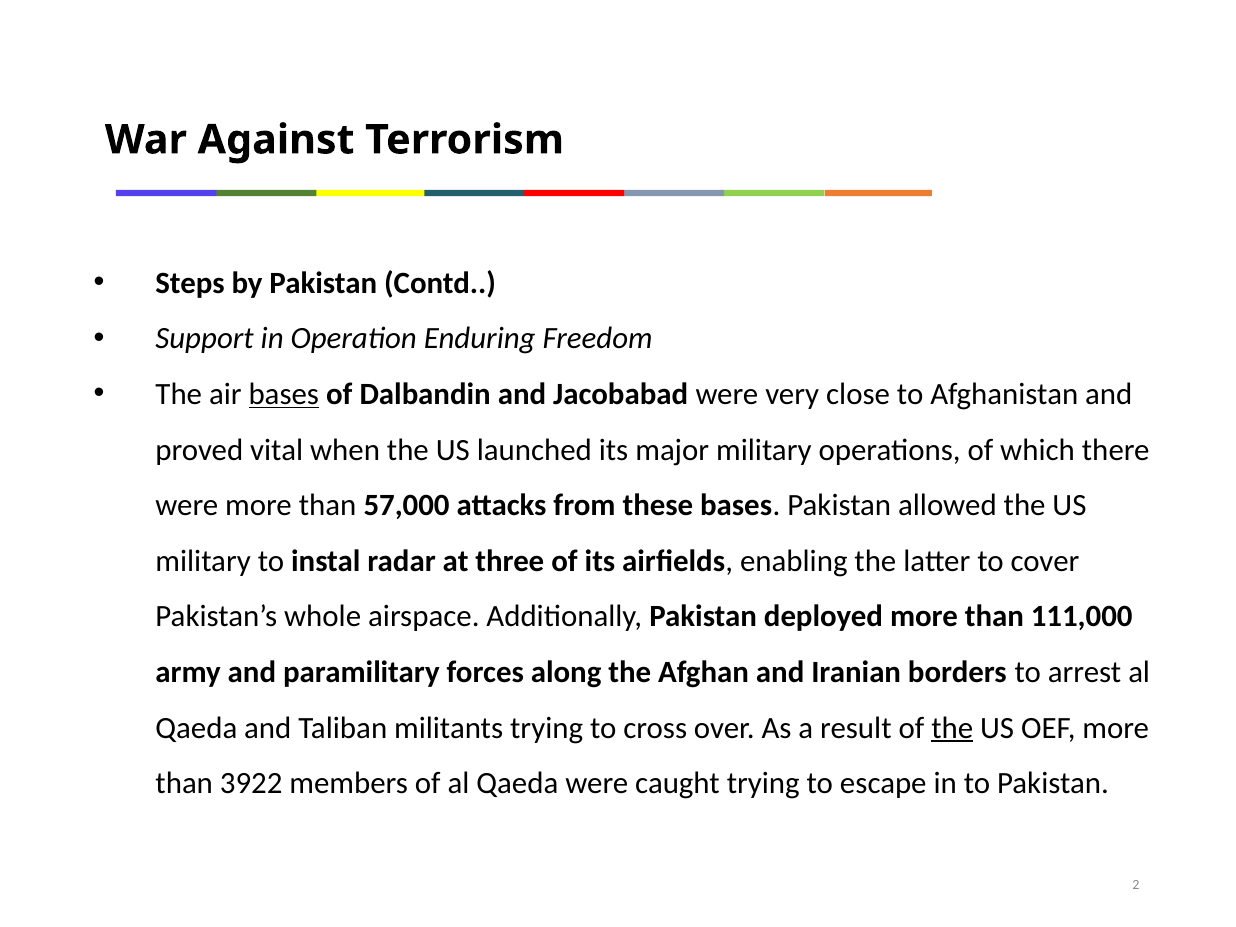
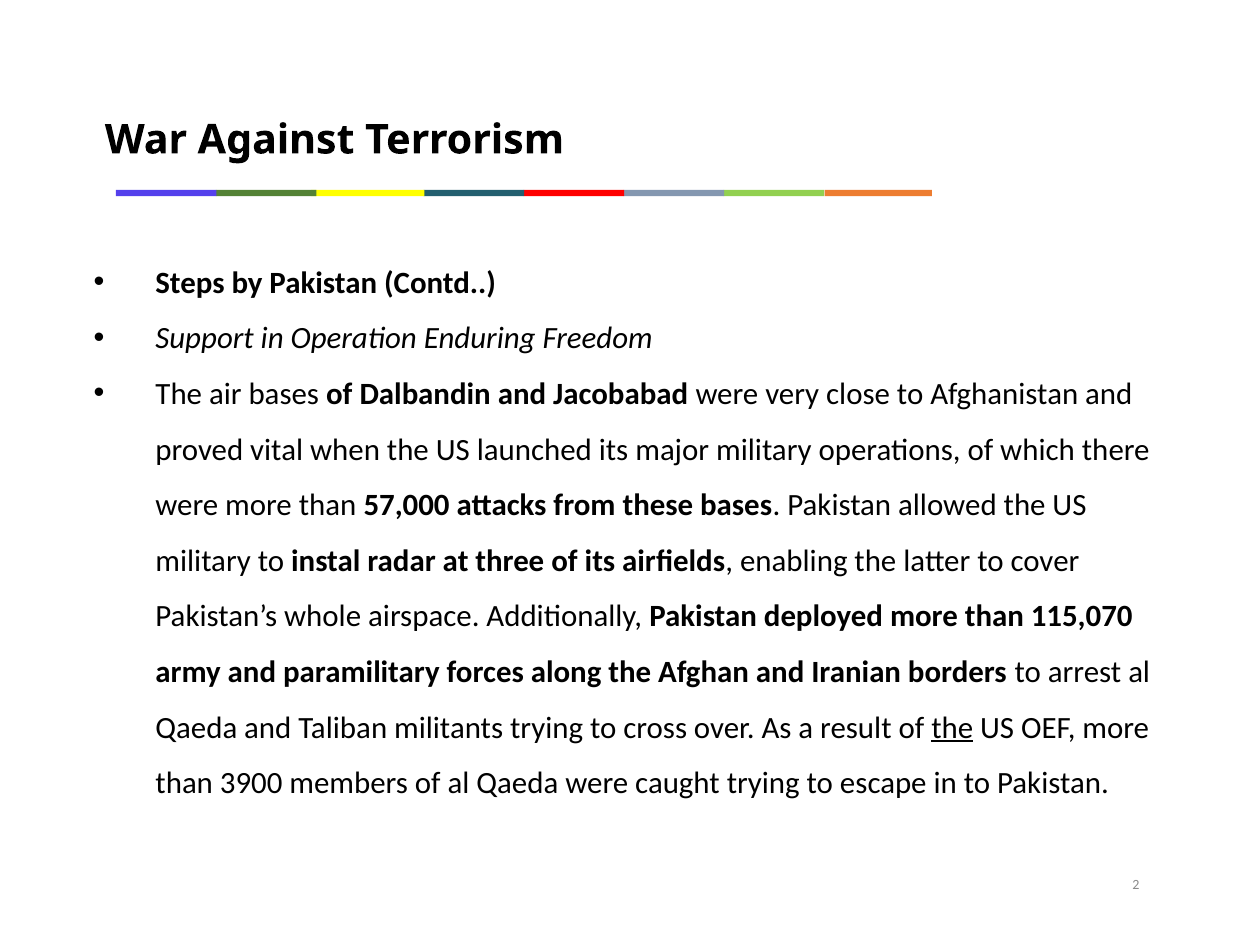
bases at (284, 394) underline: present -> none
111,000: 111,000 -> 115,070
3922: 3922 -> 3900
